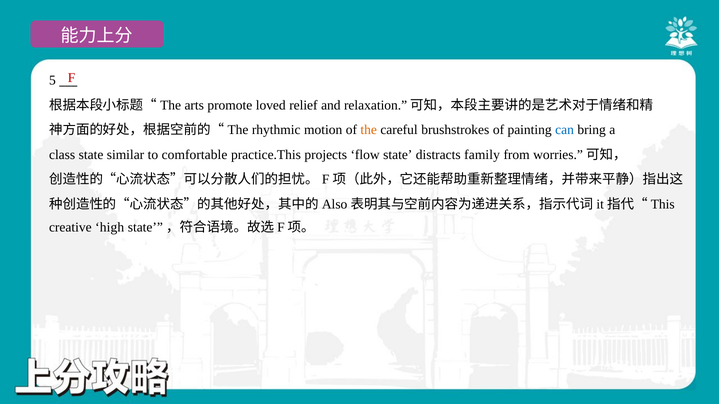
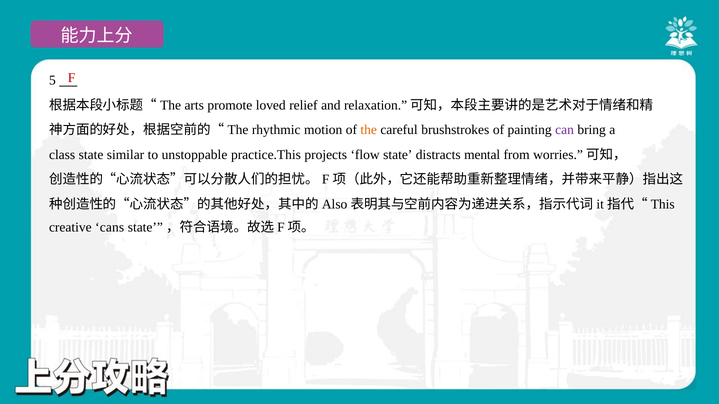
can colour: blue -> purple
comfortable: comfortable -> unstoppable
family: family -> mental
high: high -> cans
